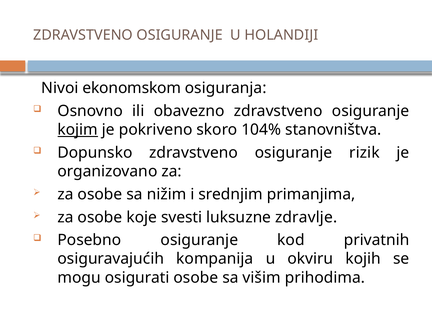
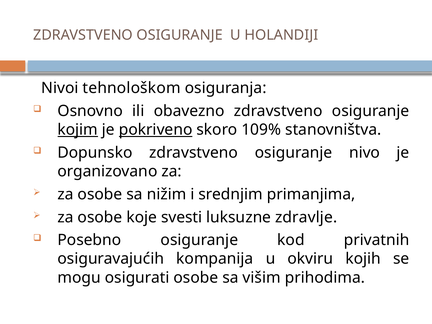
ekonomskom: ekonomskom -> tehnološkom
pokriveno underline: none -> present
104%: 104% -> 109%
rizik: rizik -> nivo
